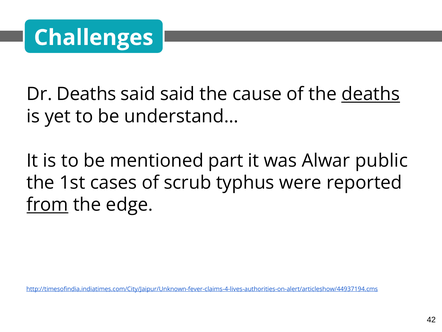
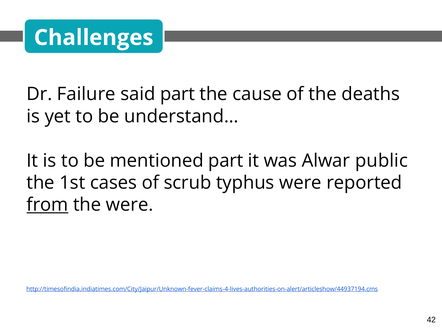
Dr Deaths: Deaths -> Failure
said said: said -> part
deaths at (371, 94) underline: present -> none
the edge: edge -> were
